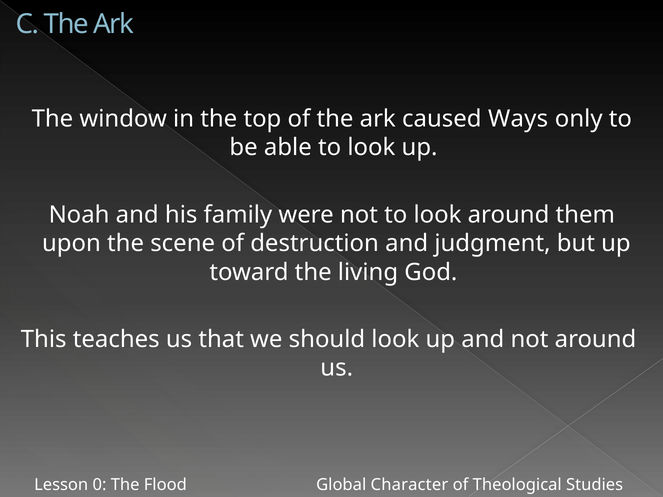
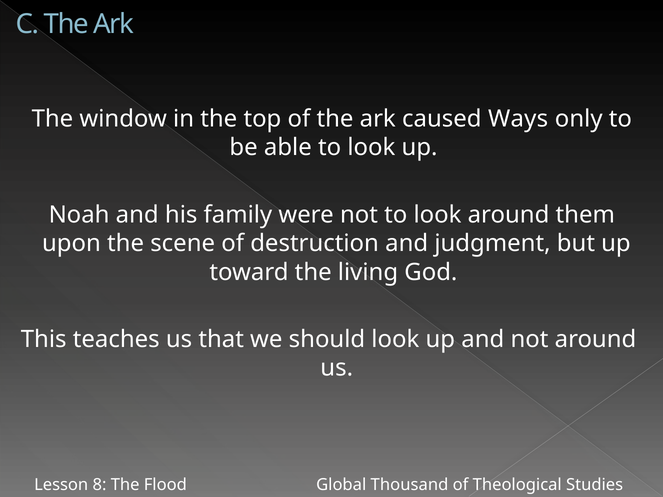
0: 0 -> 8
Character: Character -> Thousand
